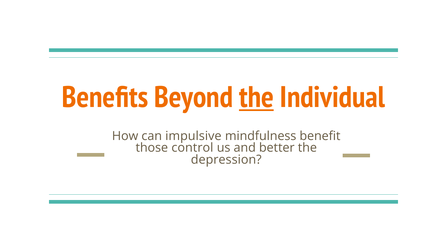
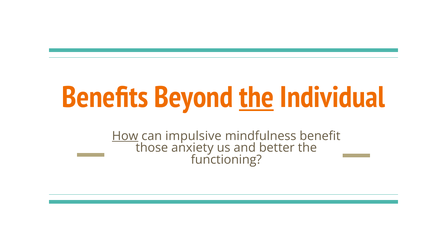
How underline: none -> present
control: control -> anxiety
depression: depression -> functioning
